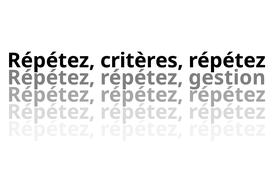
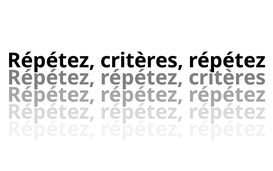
Répétez répétez gestion: gestion -> critères
